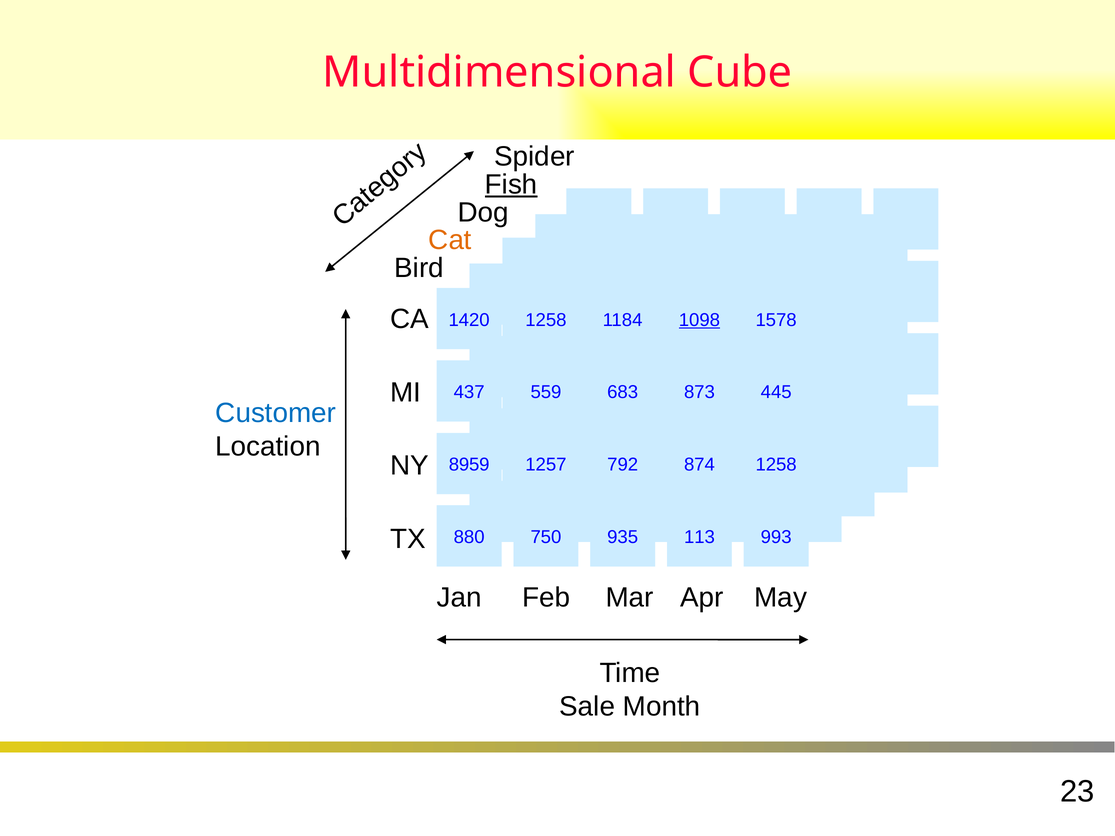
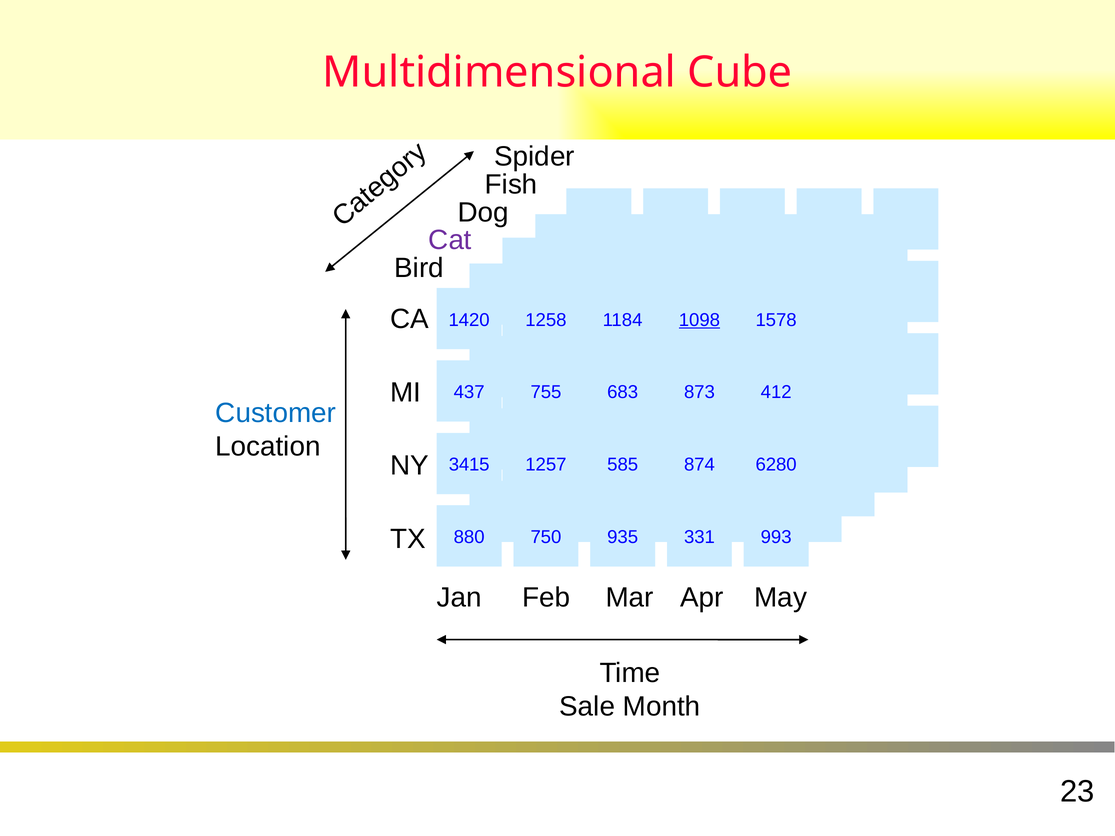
Fish underline: present -> none
Cat colour: orange -> purple
559: 559 -> 755
445: 445 -> 412
8959: 8959 -> 3415
792: 792 -> 585
874 1258: 1258 -> 6280
113: 113 -> 331
